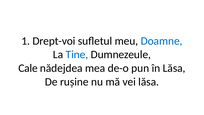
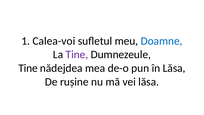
Drept-voi: Drept-voi -> Calea-voi
Tine at (77, 54) colour: blue -> purple
Cale at (28, 68): Cale -> Tine
